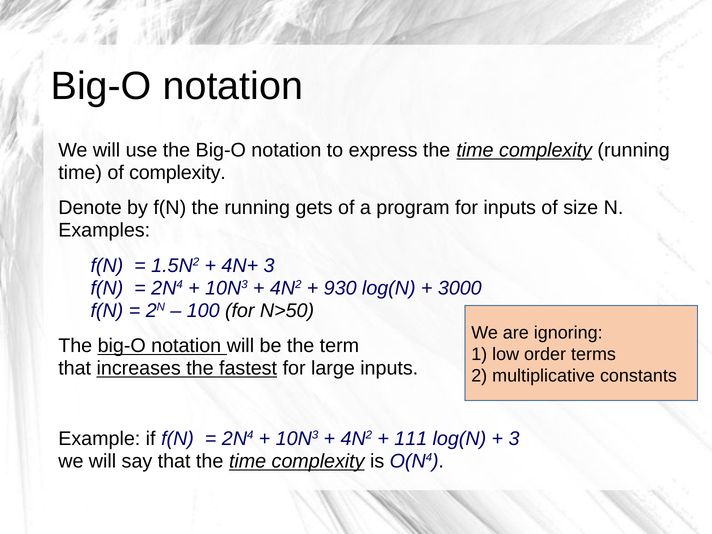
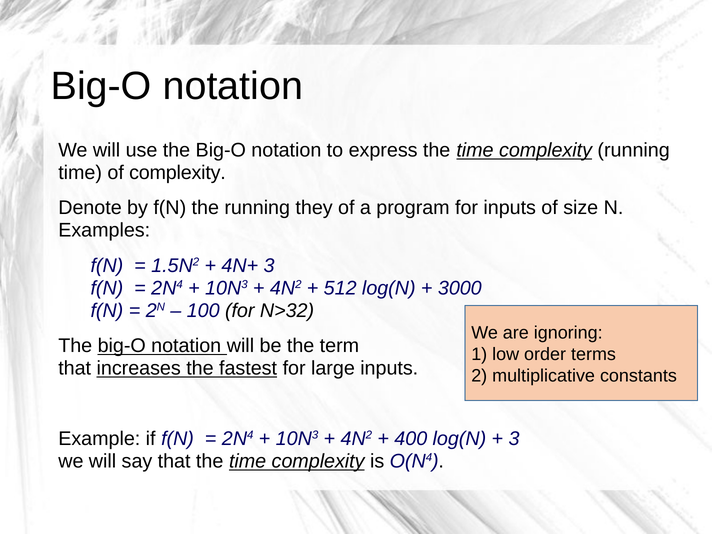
gets: gets -> they
930: 930 -> 512
N>50: N>50 -> N>32
111: 111 -> 400
